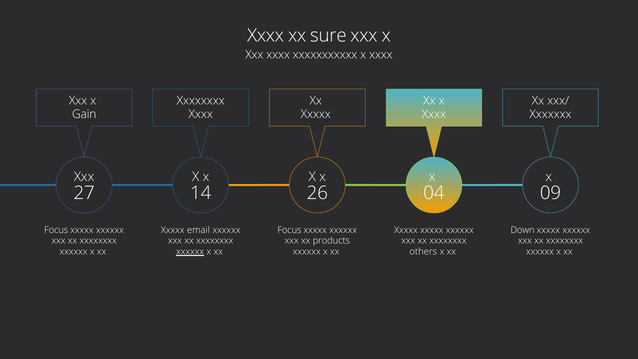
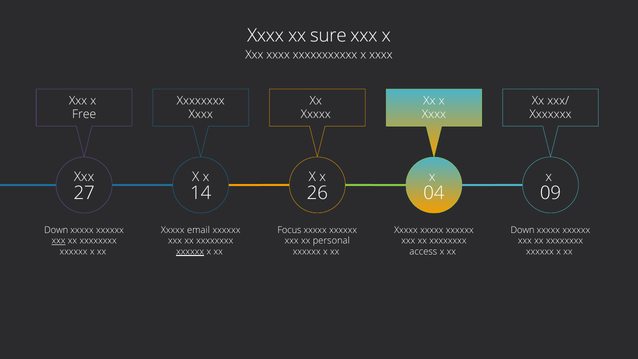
Gain: Gain -> Free
Focus at (56, 230): Focus -> Down
xxx at (58, 241) underline: none -> present
products: products -> personal
others: others -> access
